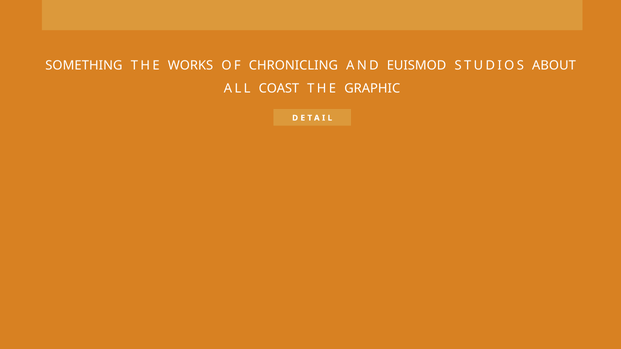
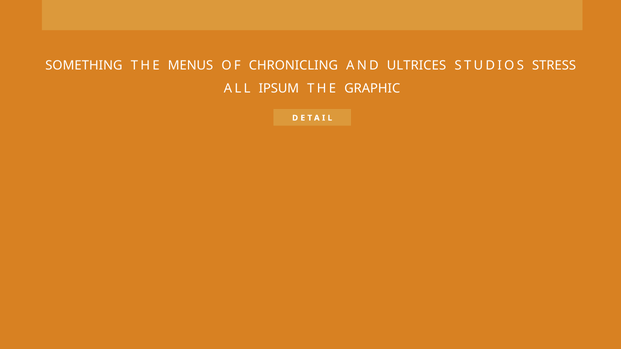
WORKS: WORKS -> MENUS
EUISMOD: EUISMOD -> ULTRICES
ABOUT: ABOUT -> STRESS
COAST: COAST -> IPSUM
